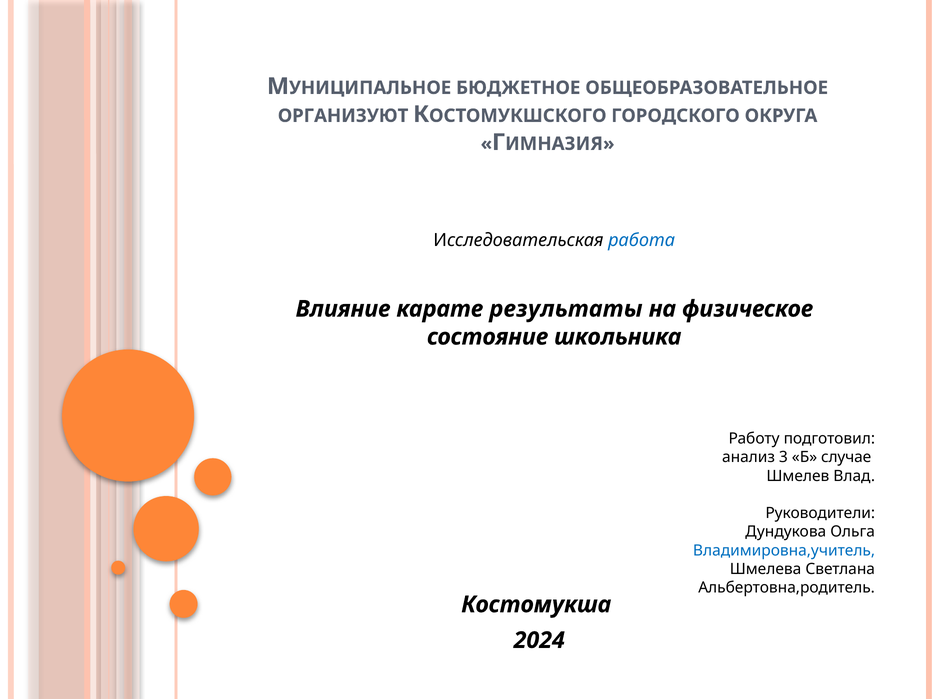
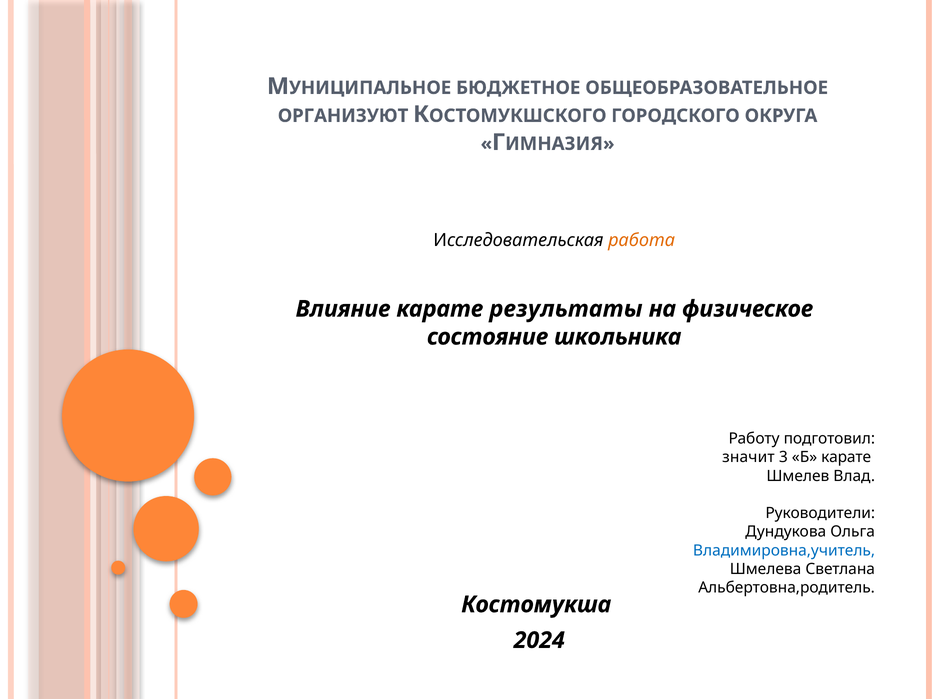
работа colour: blue -> orange
анализ: анализ -> значит
Б случае: случае -> карате
